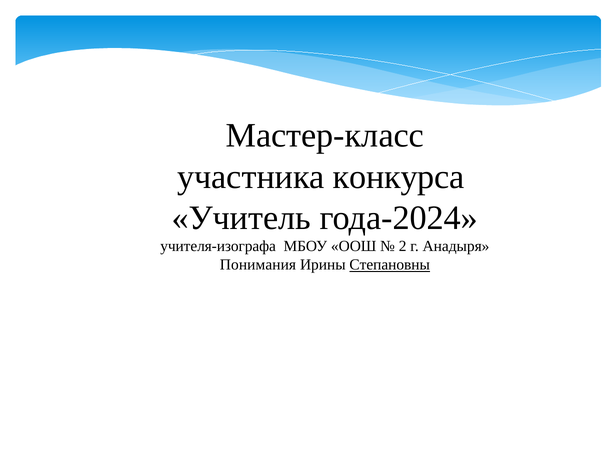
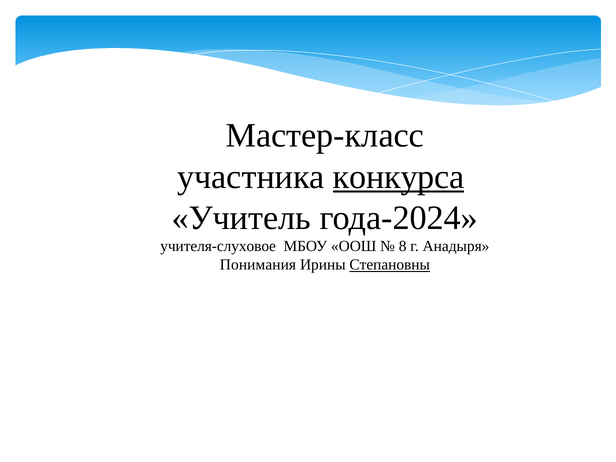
конкурса underline: none -> present
учителя-изографа: учителя-изографа -> учителя-слуховое
2: 2 -> 8
